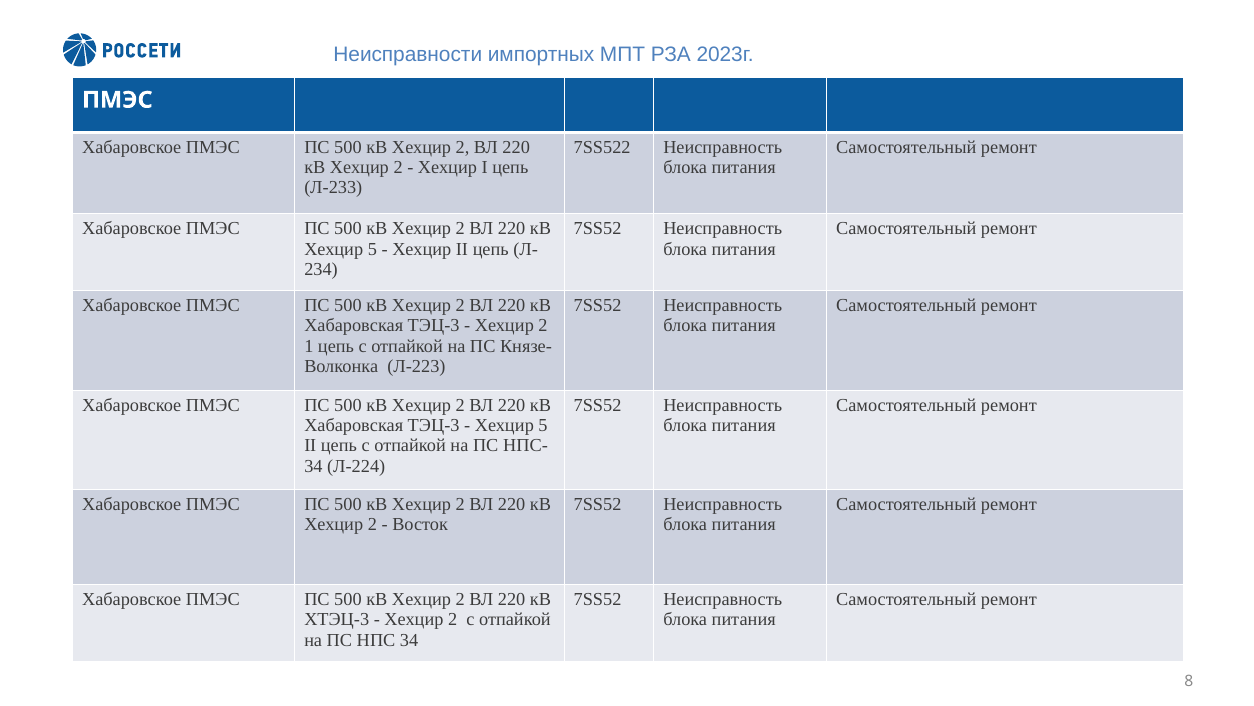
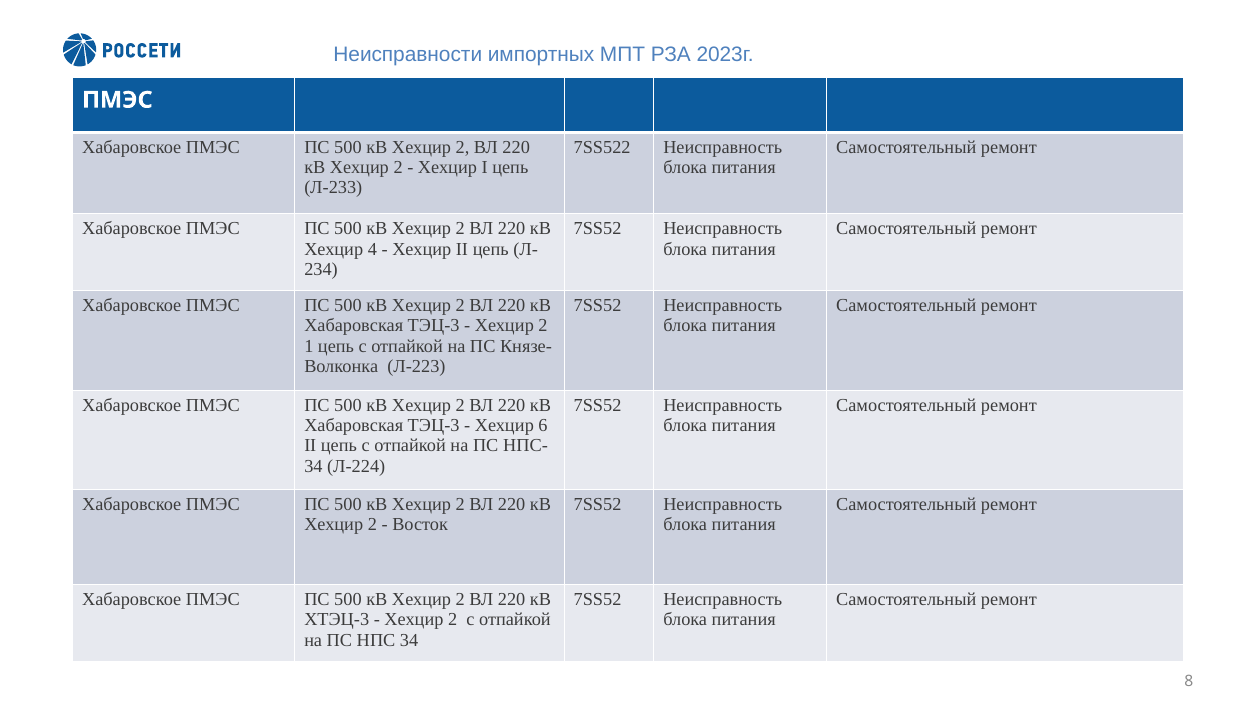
5 at (372, 249): 5 -> 4
5 at (543, 425): 5 -> 6
